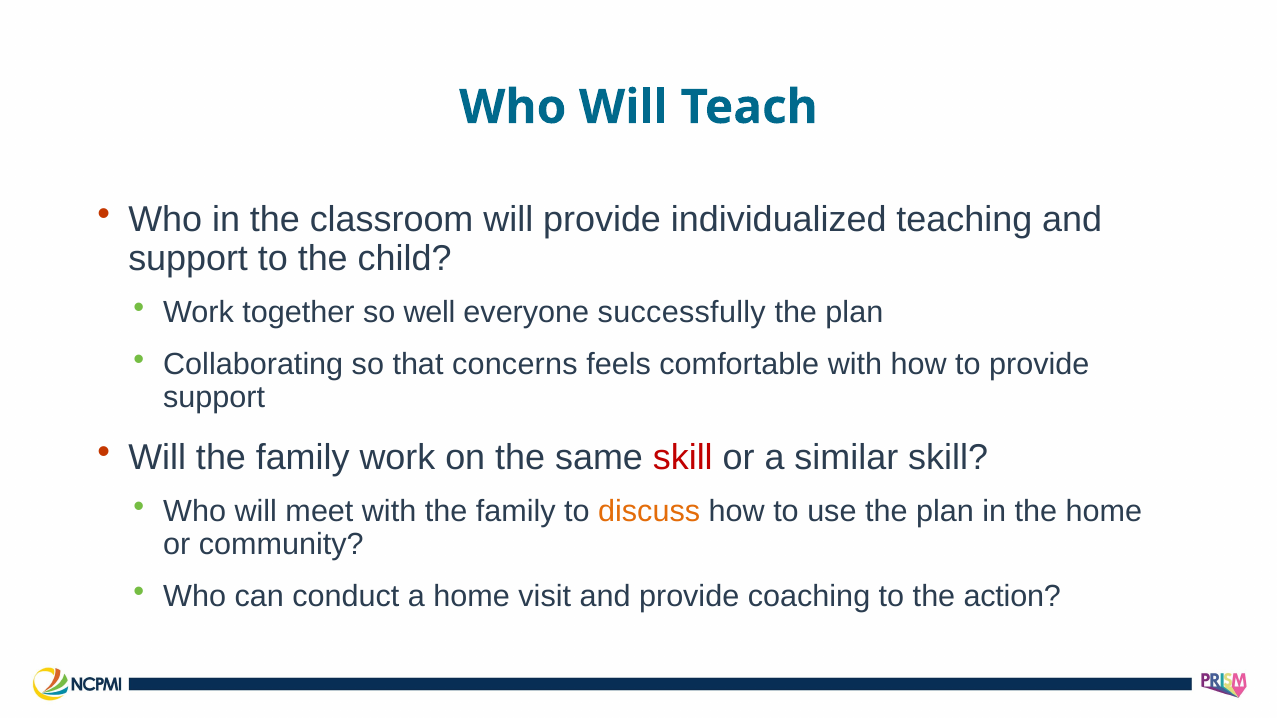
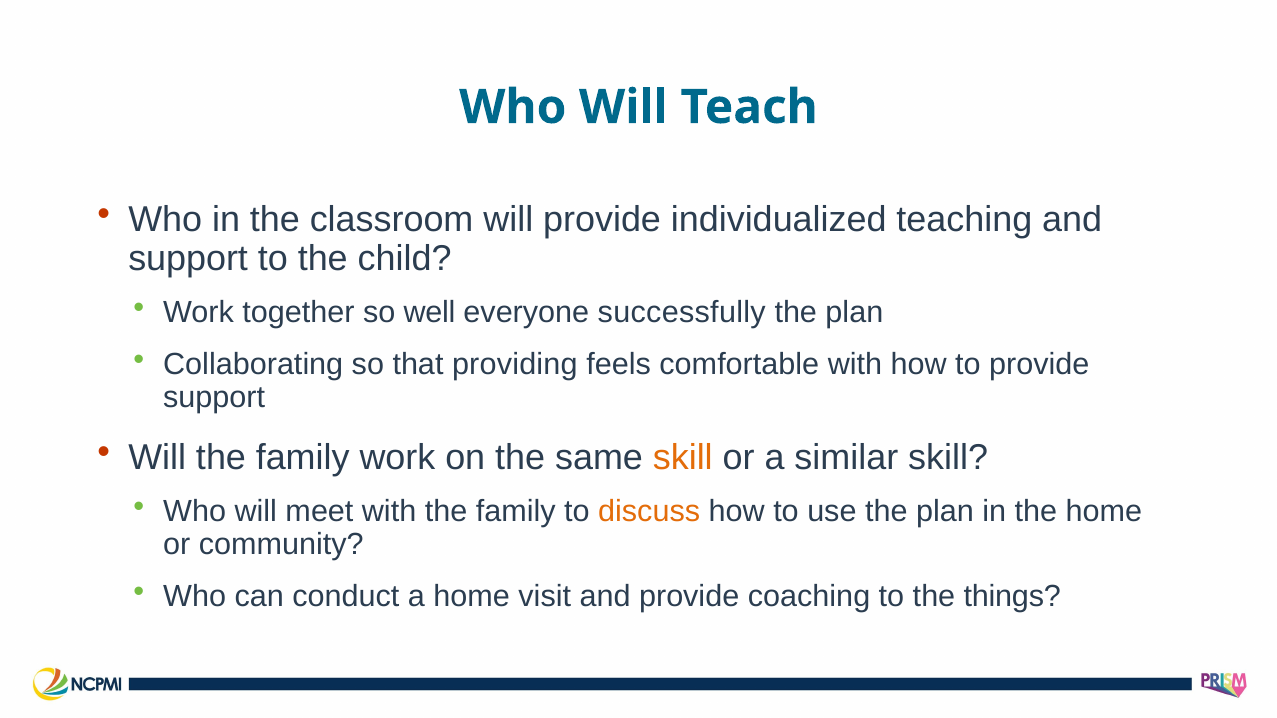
concerns: concerns -> providing
skill at (683, 458) colour: red -> orange
action: action -> things
